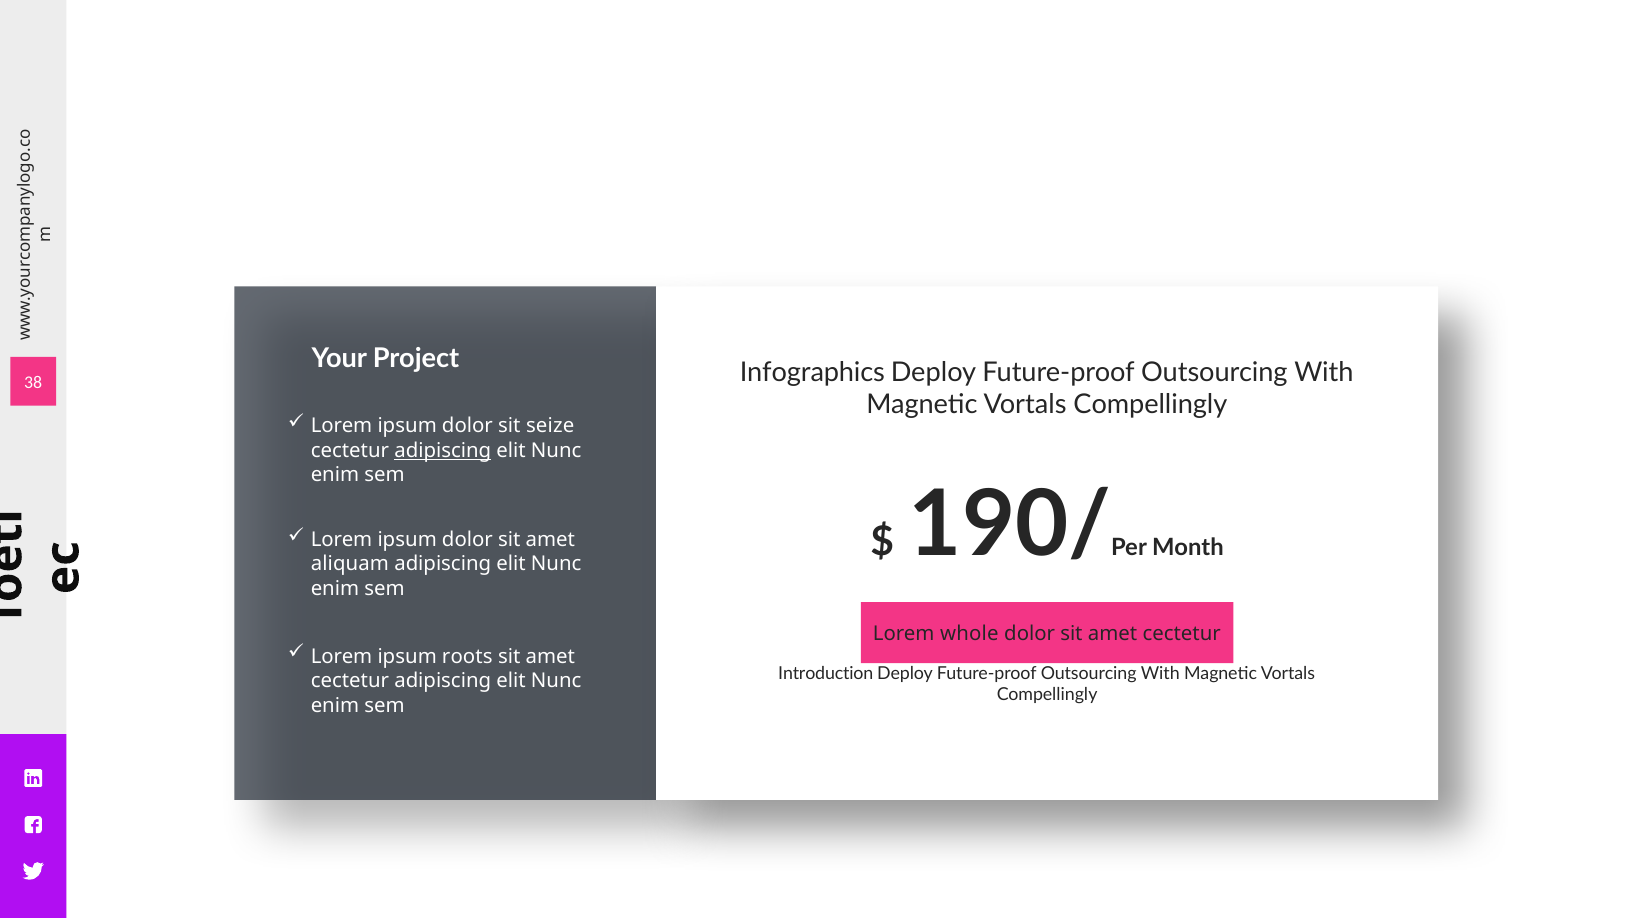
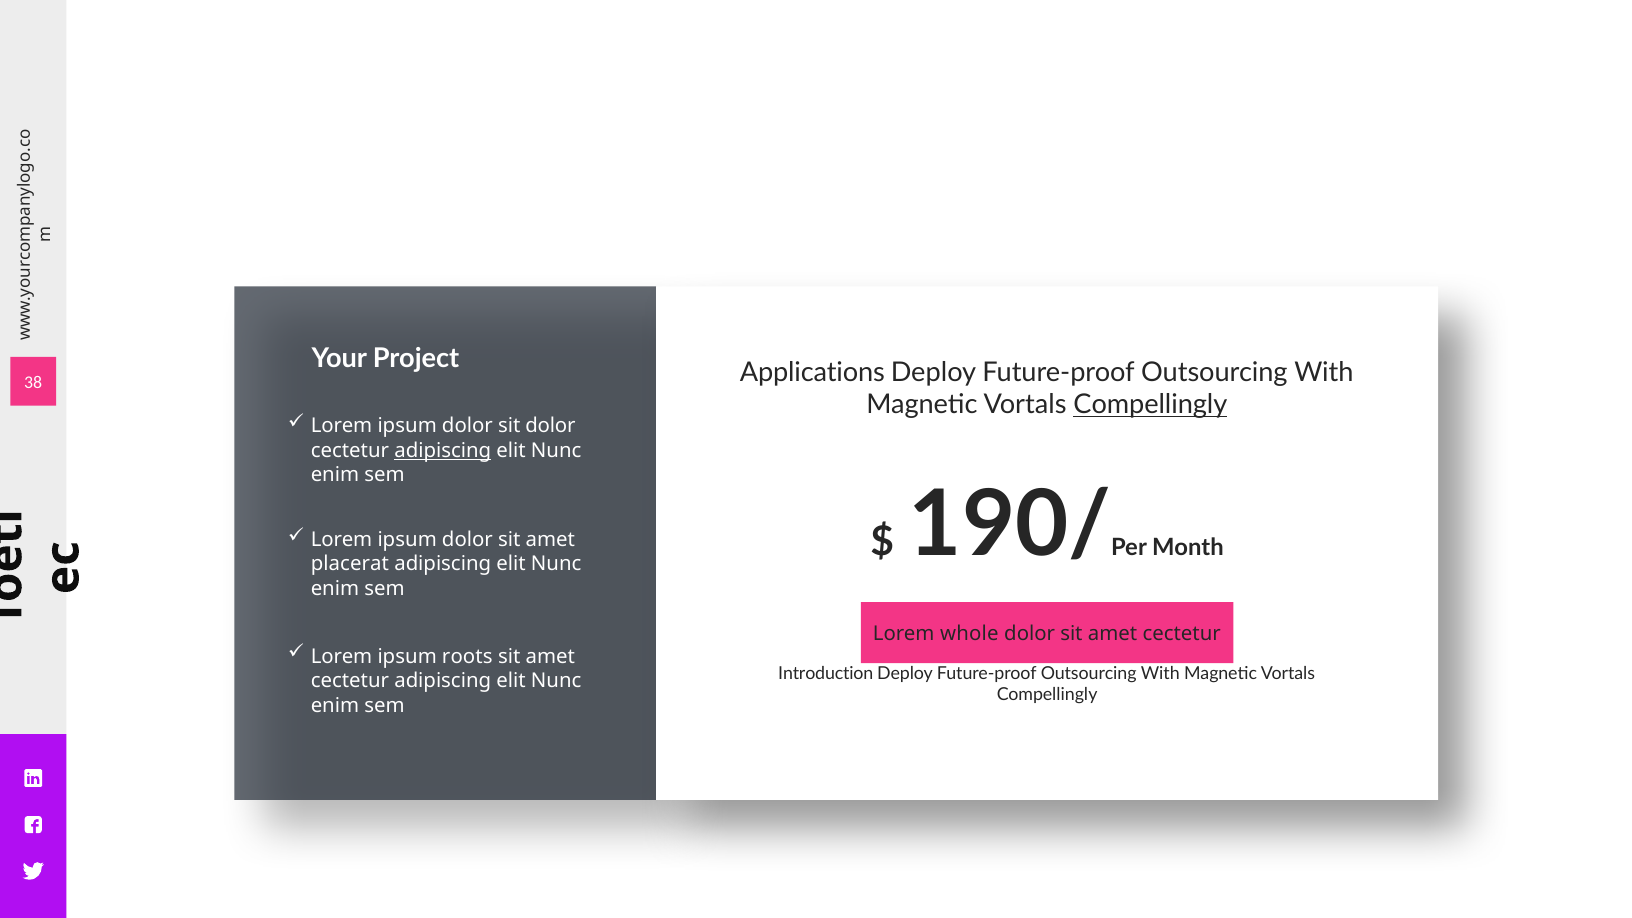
Infographics: Infographics -> Applications
Compellingly at (1150, 405) underline: none -> present
sit seize: seize -> dolor
aliquam: aliquam -> placerat
